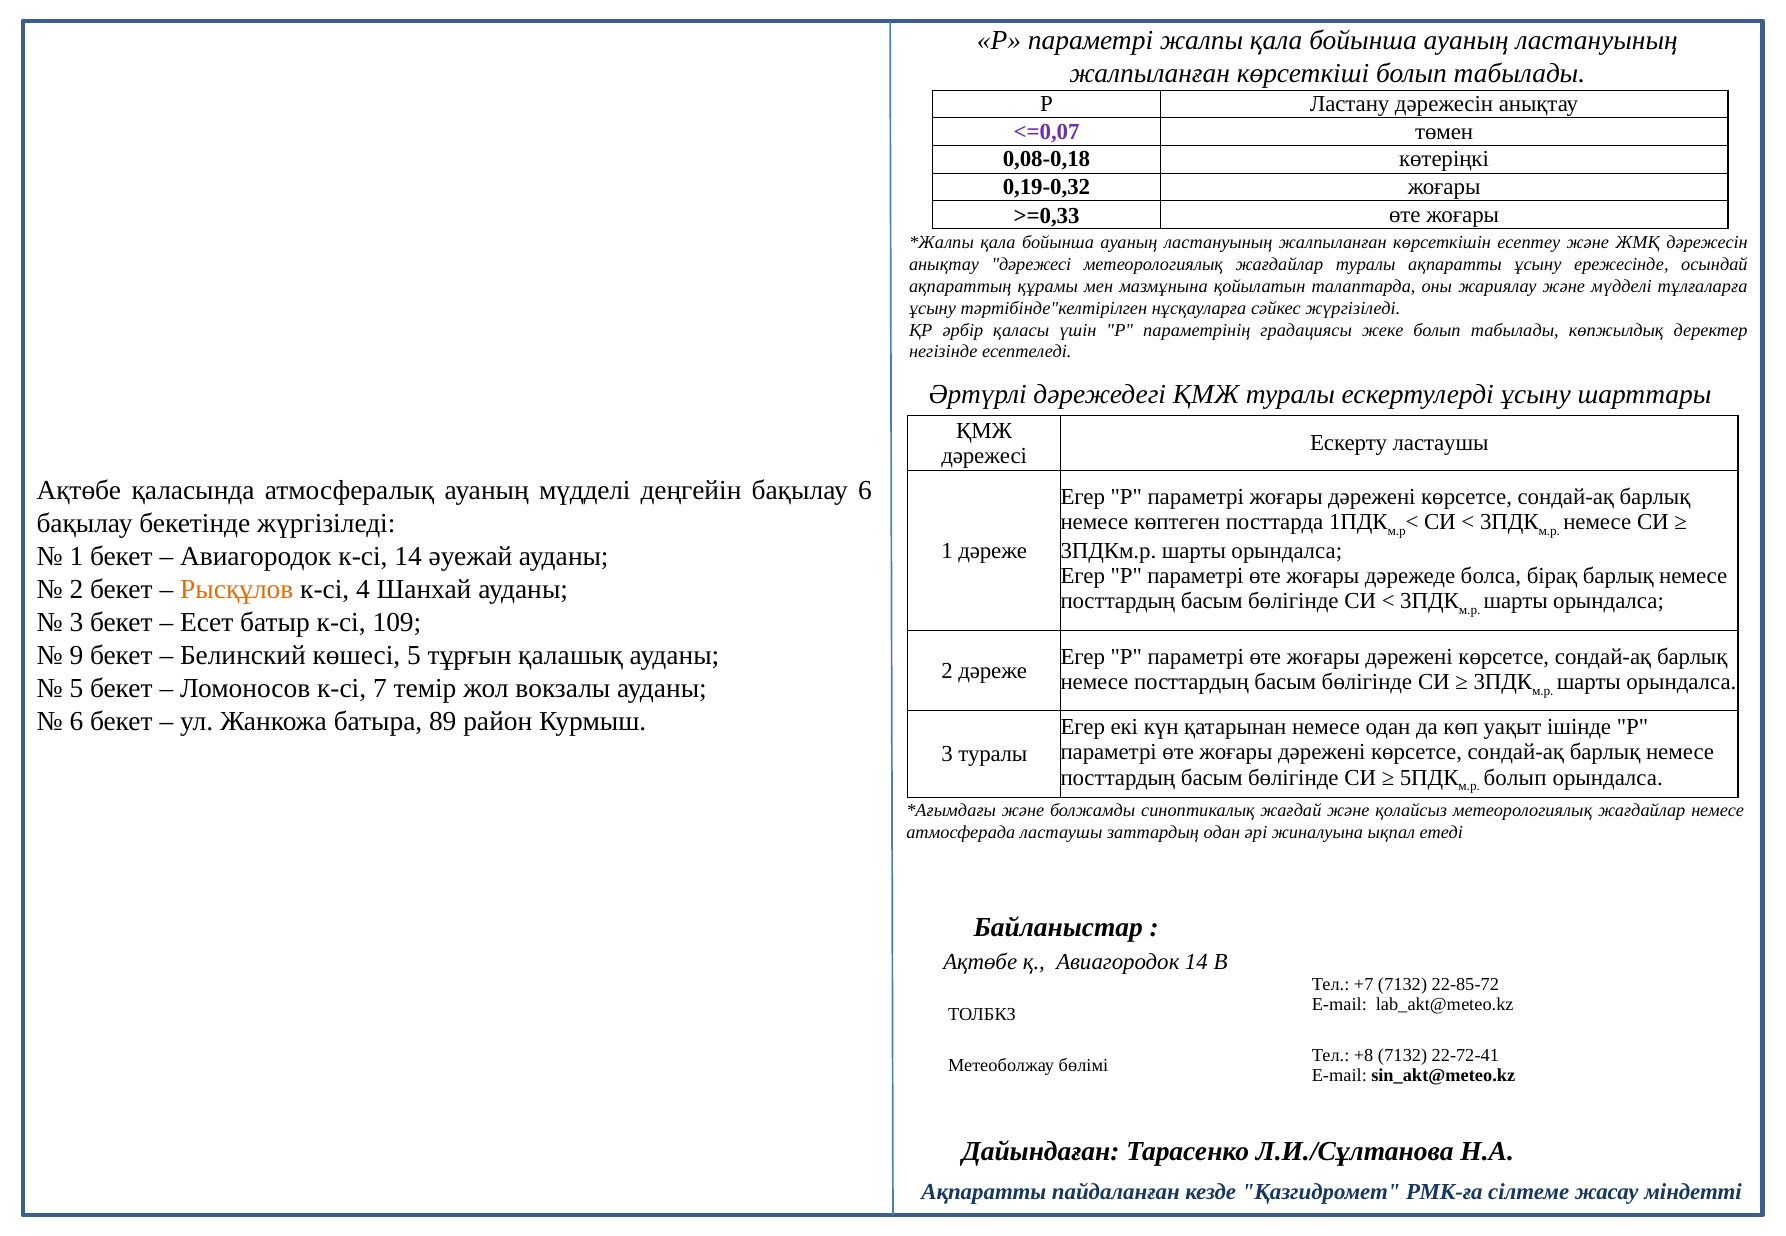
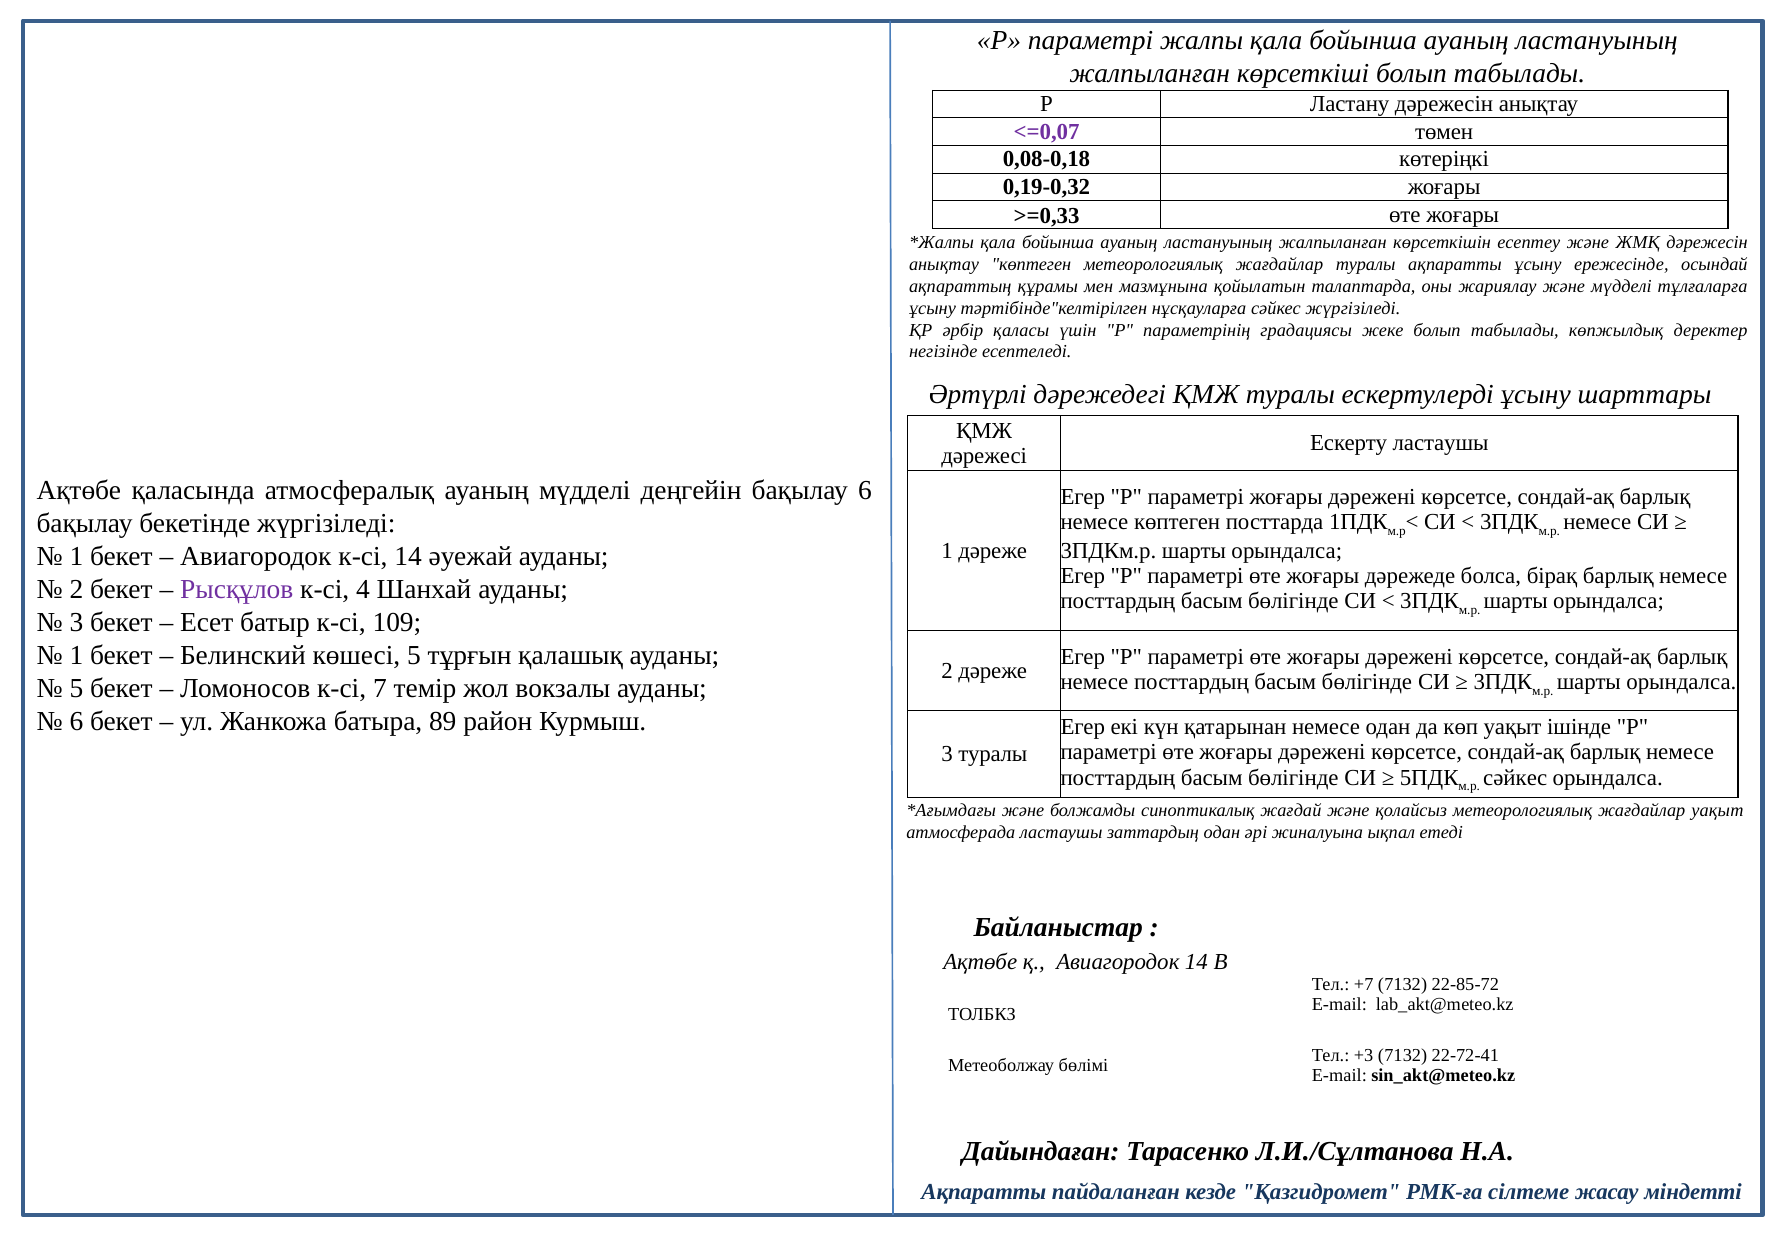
анықтау дәрежесі: дәрежесі -> көптеген
Рысқұлов colour: orange -> purple
9 at (76, 656): 9 -> 1
болып at (1515, 778): болып -> сәйкес
жағдайлар немесе: немесе -> уақыт
+8: +8 -> +3
